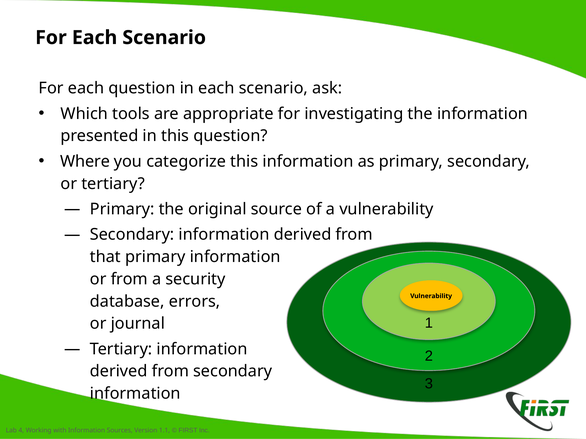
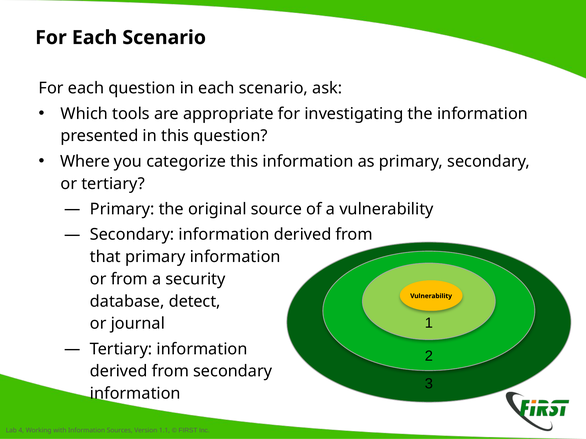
errors: errors -> detect
